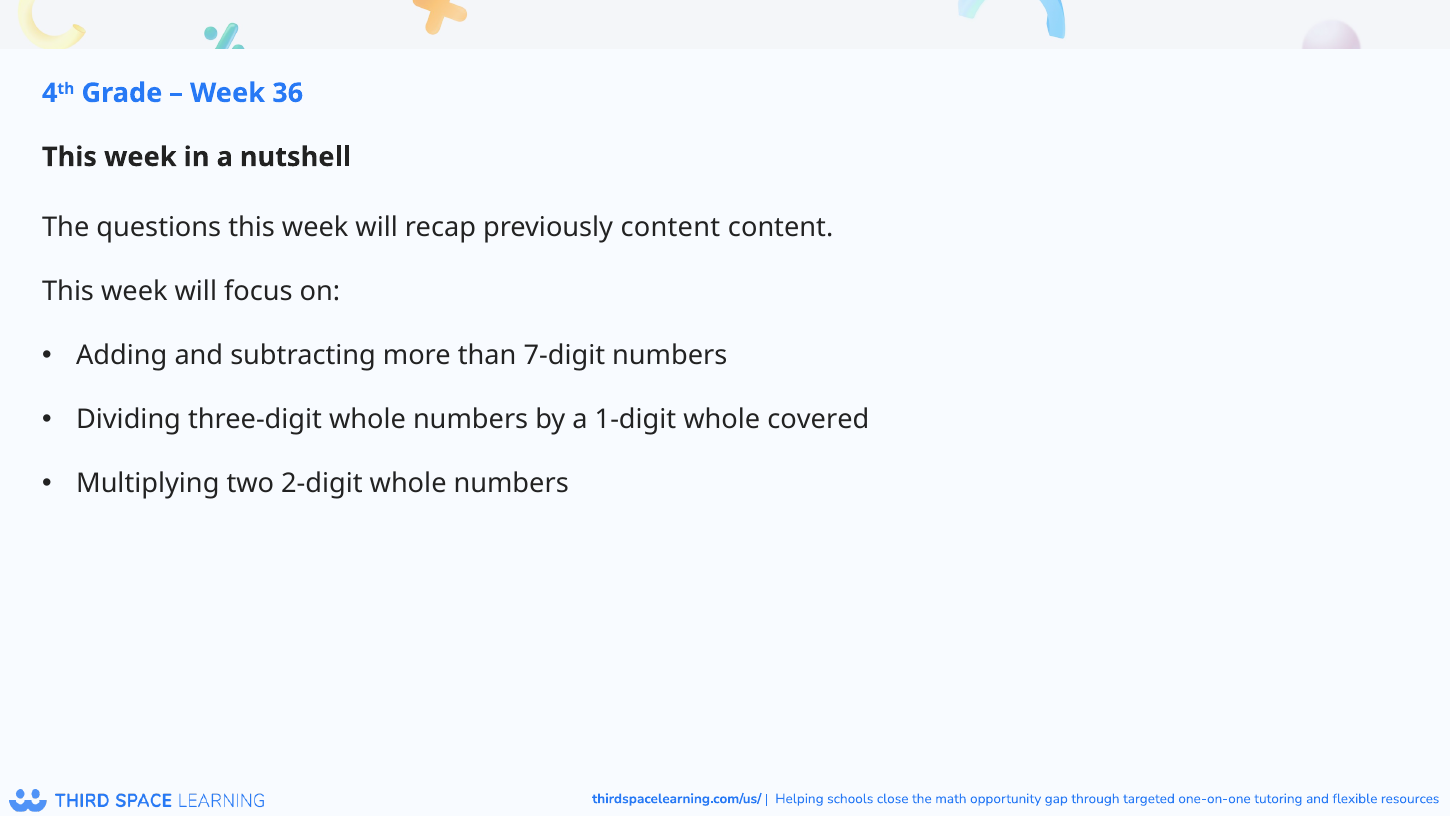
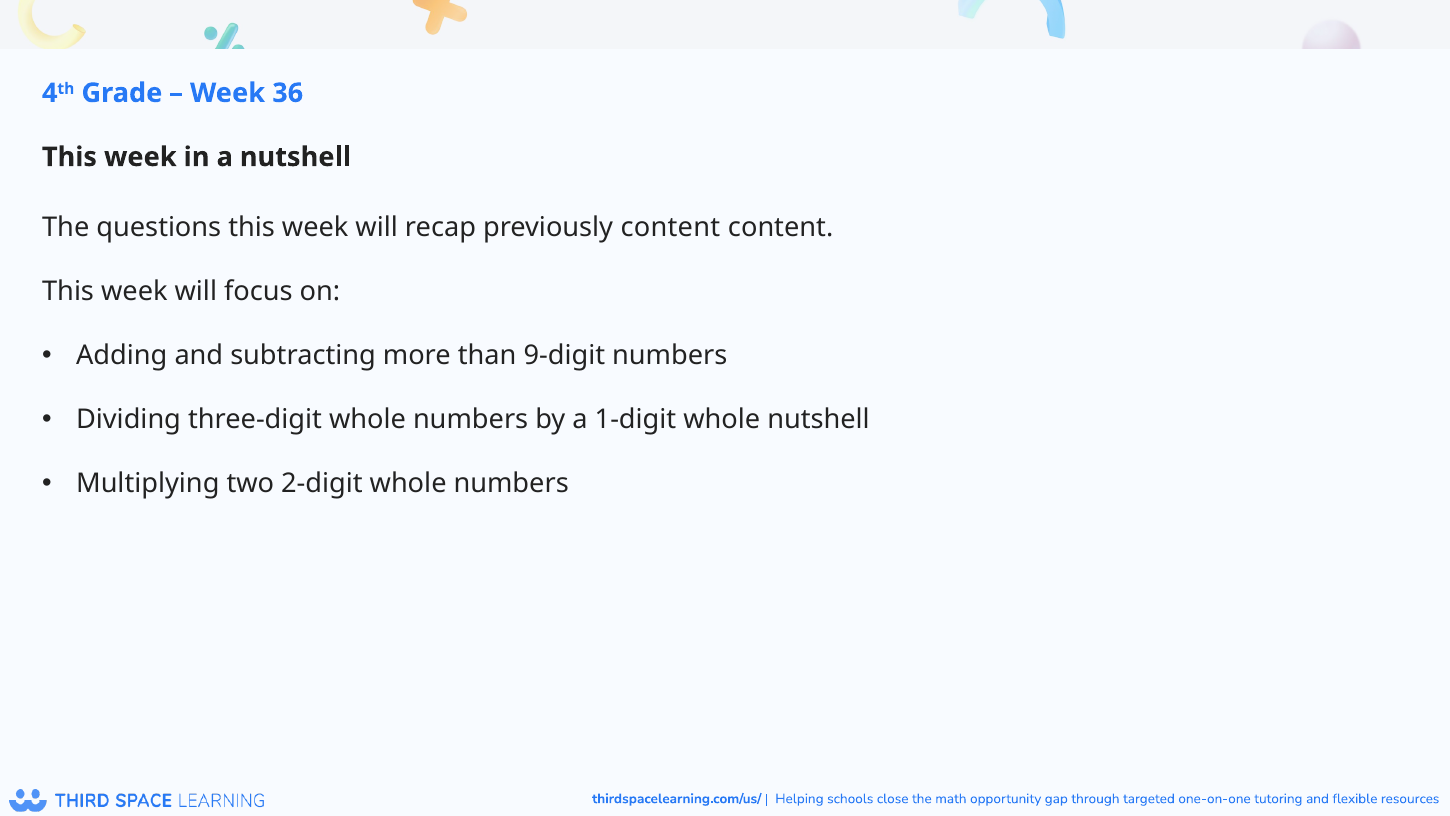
7-digit: 7-digit -> 9-digit
whole covered: covered -> nutshell
